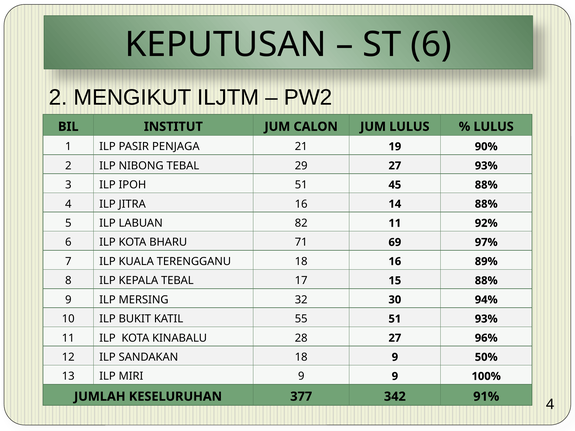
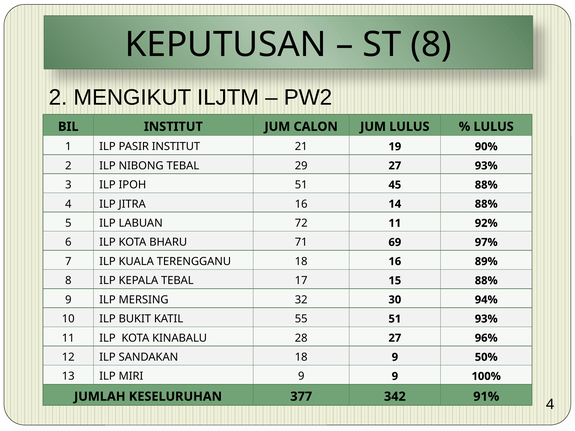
ST 6: 6 -> 8
PASIR PENJAGA: PENJAGA -> INSTITUT
82: 82 -> 72
